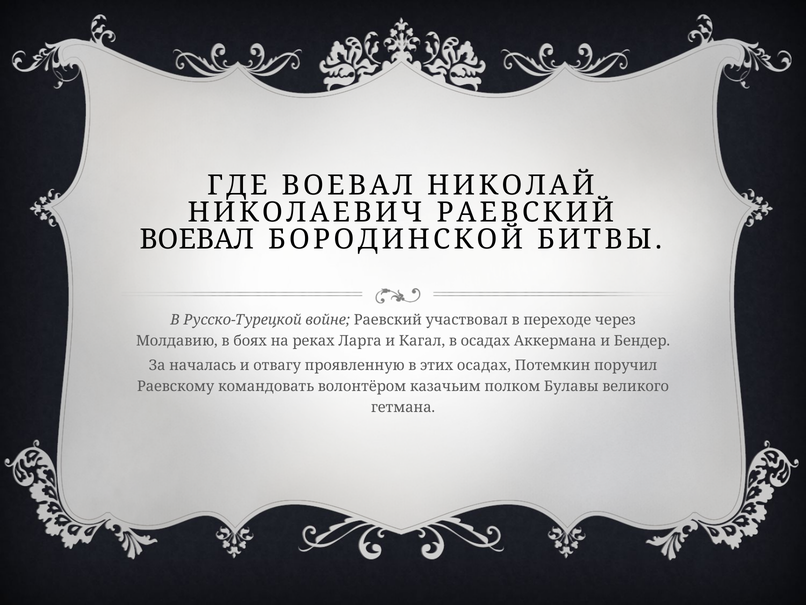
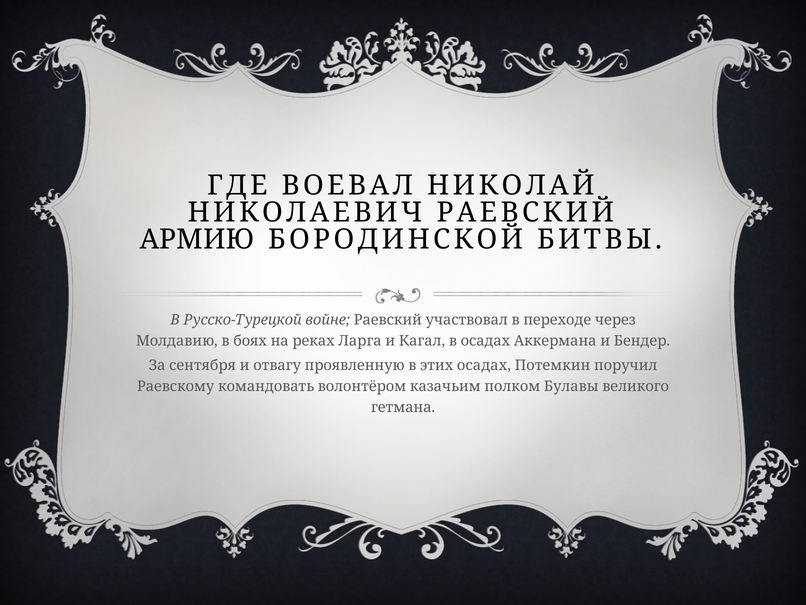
ВОЕВАЛ at (197, 239): ВОЕВАЛ -> АРМИЮ
началась: началась -> сентября
